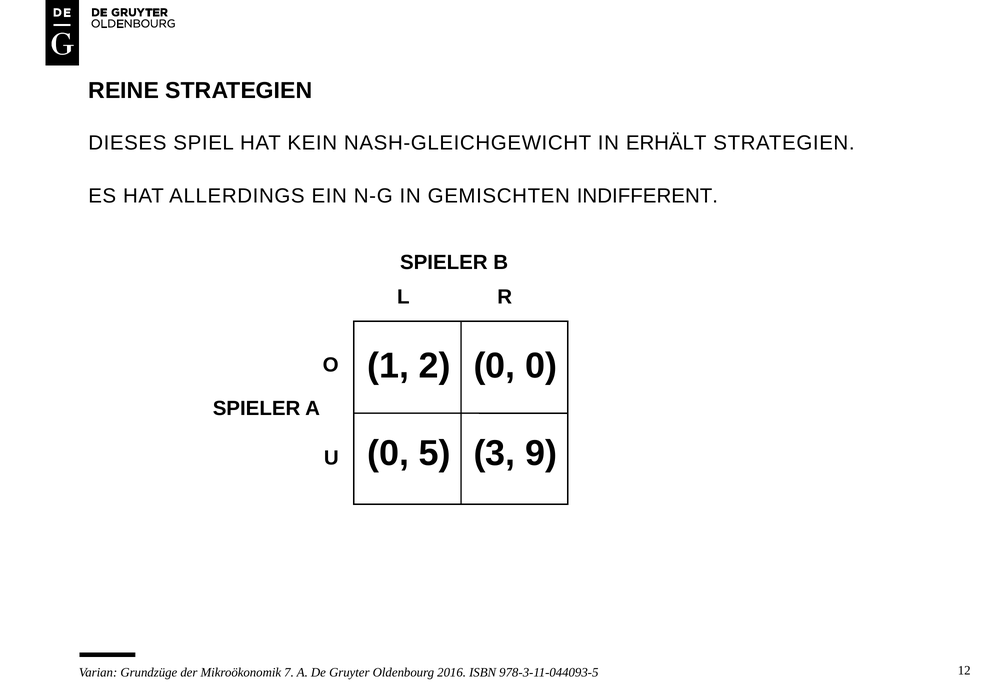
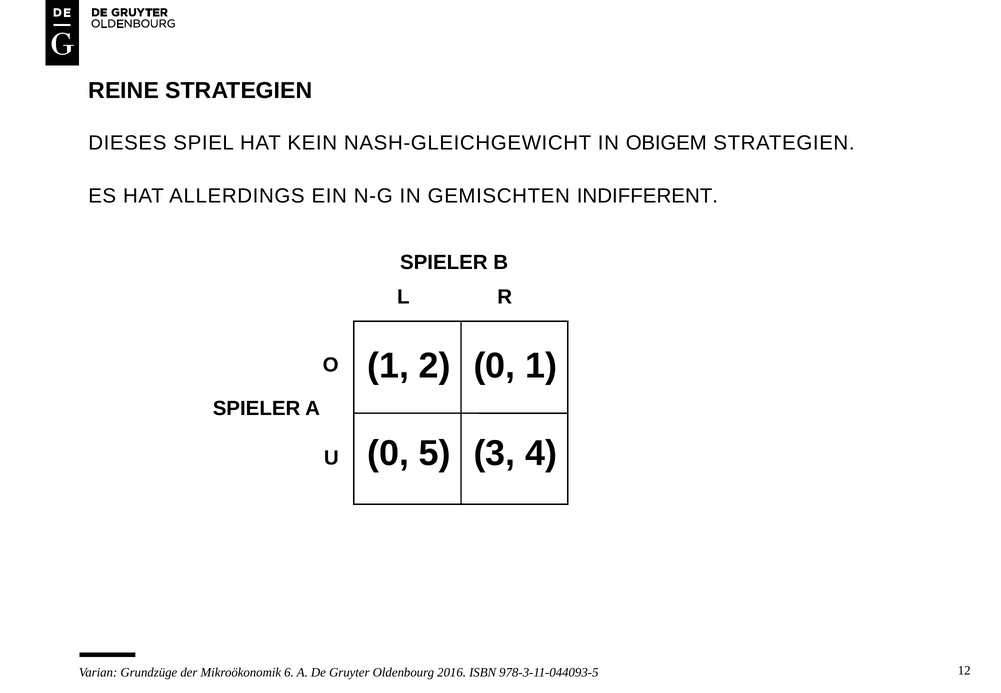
ERHÄLT: ERHÄLT -> OBIGEM
0 0: 0 -> 1
9: 9 -> 4
7: 7 -> 6
